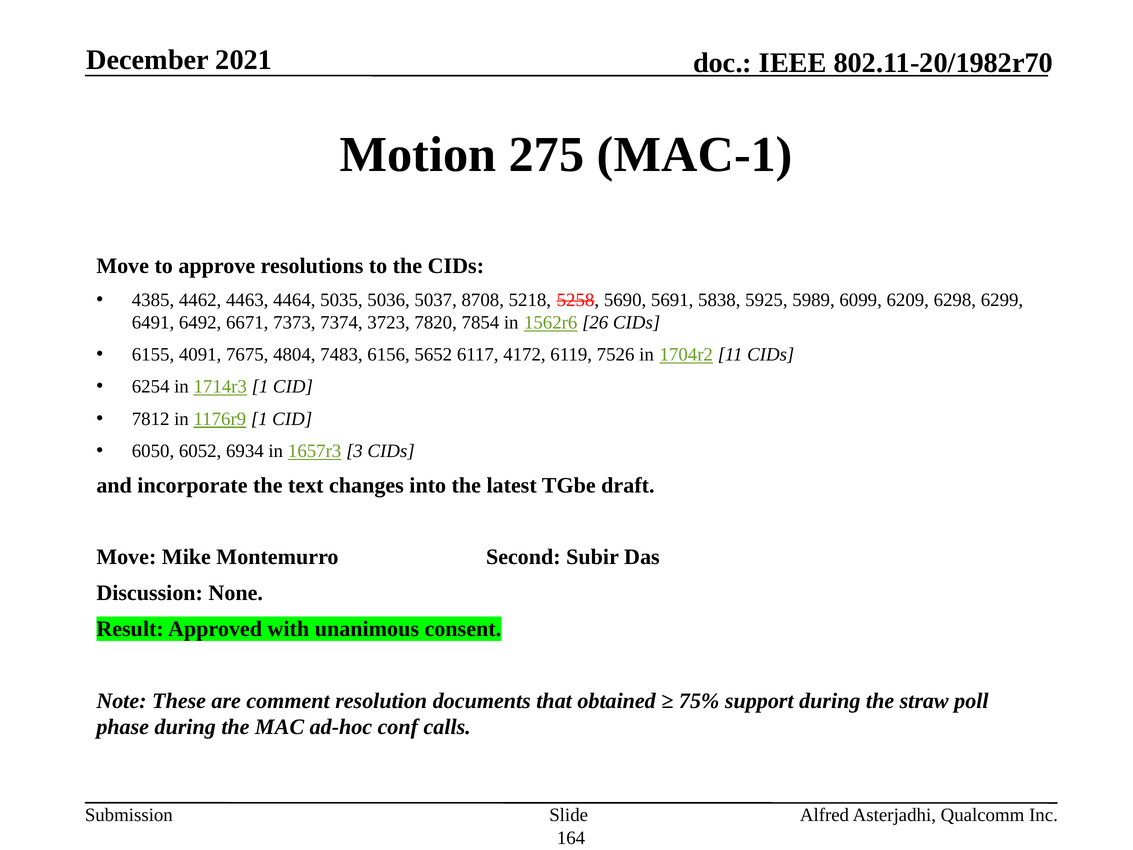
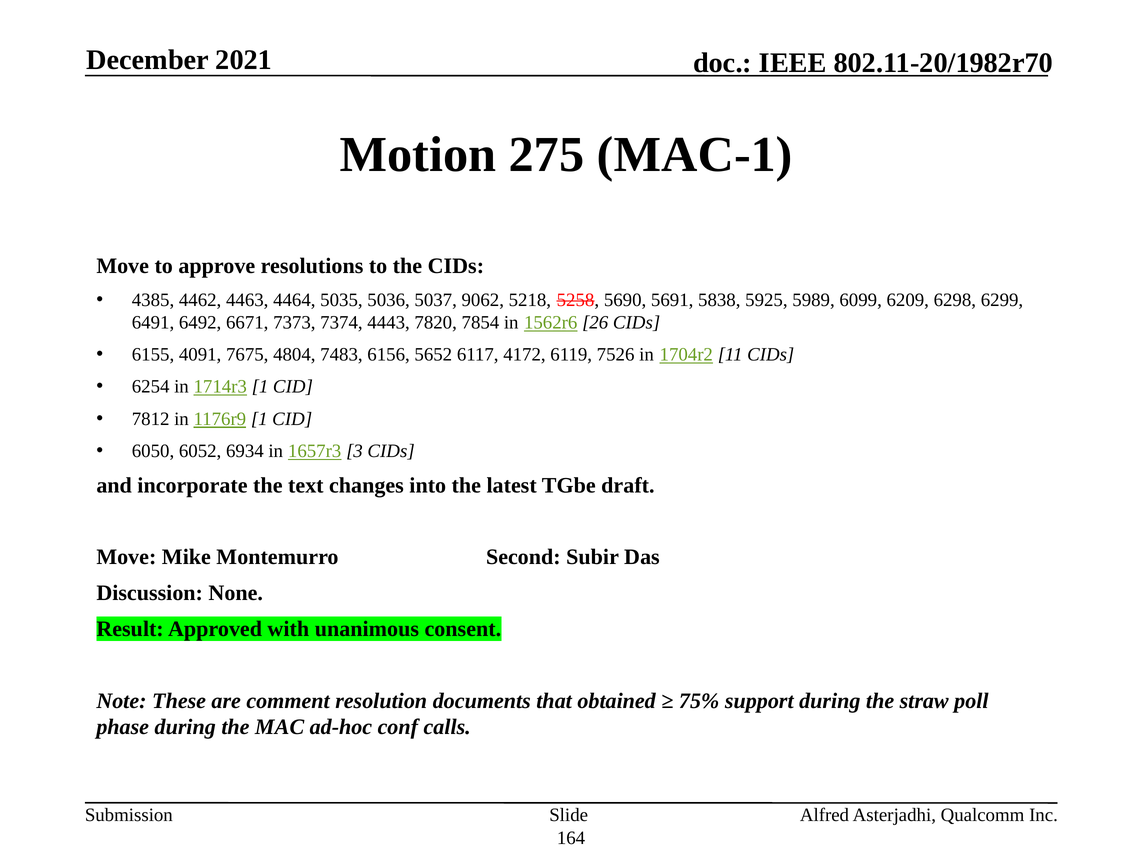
8708: 8708 -> 9062
3723: 3723 -> 4443
